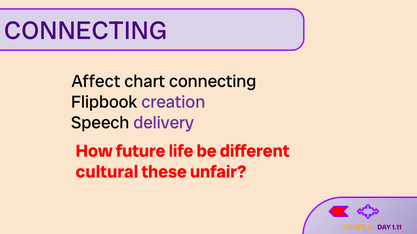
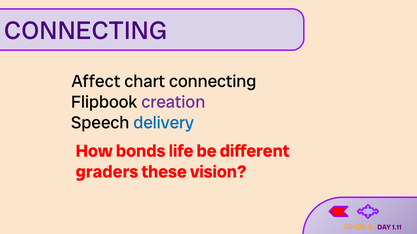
delivery colour: purple -> blue
future: future -> bonds
cultural: cultural -> graders
unfair: unfair -> vision
